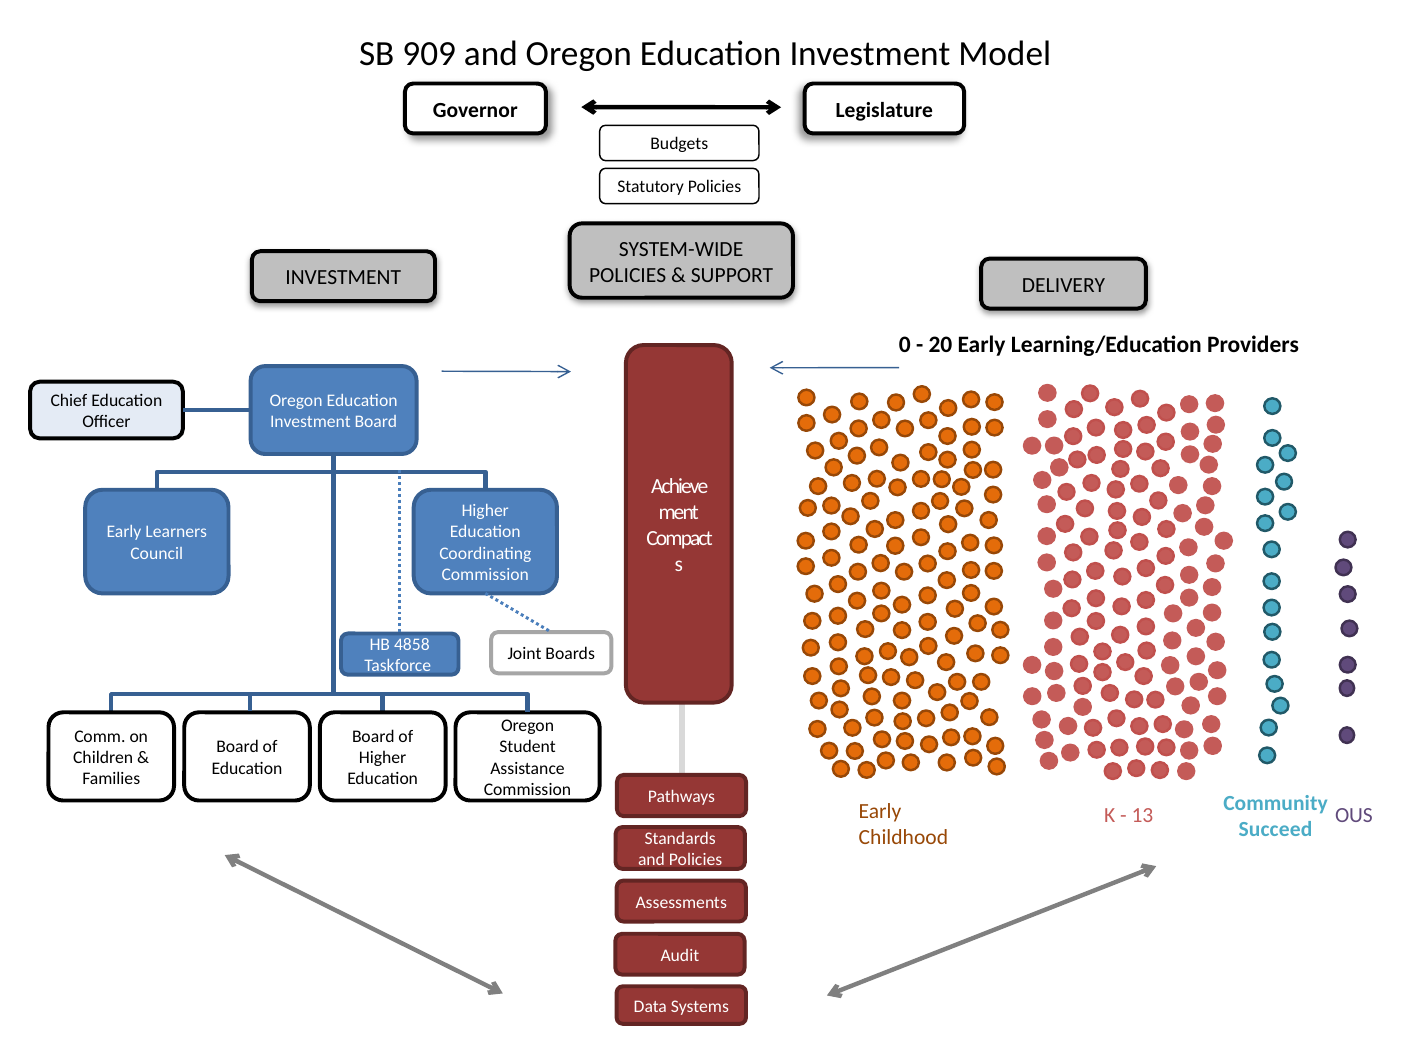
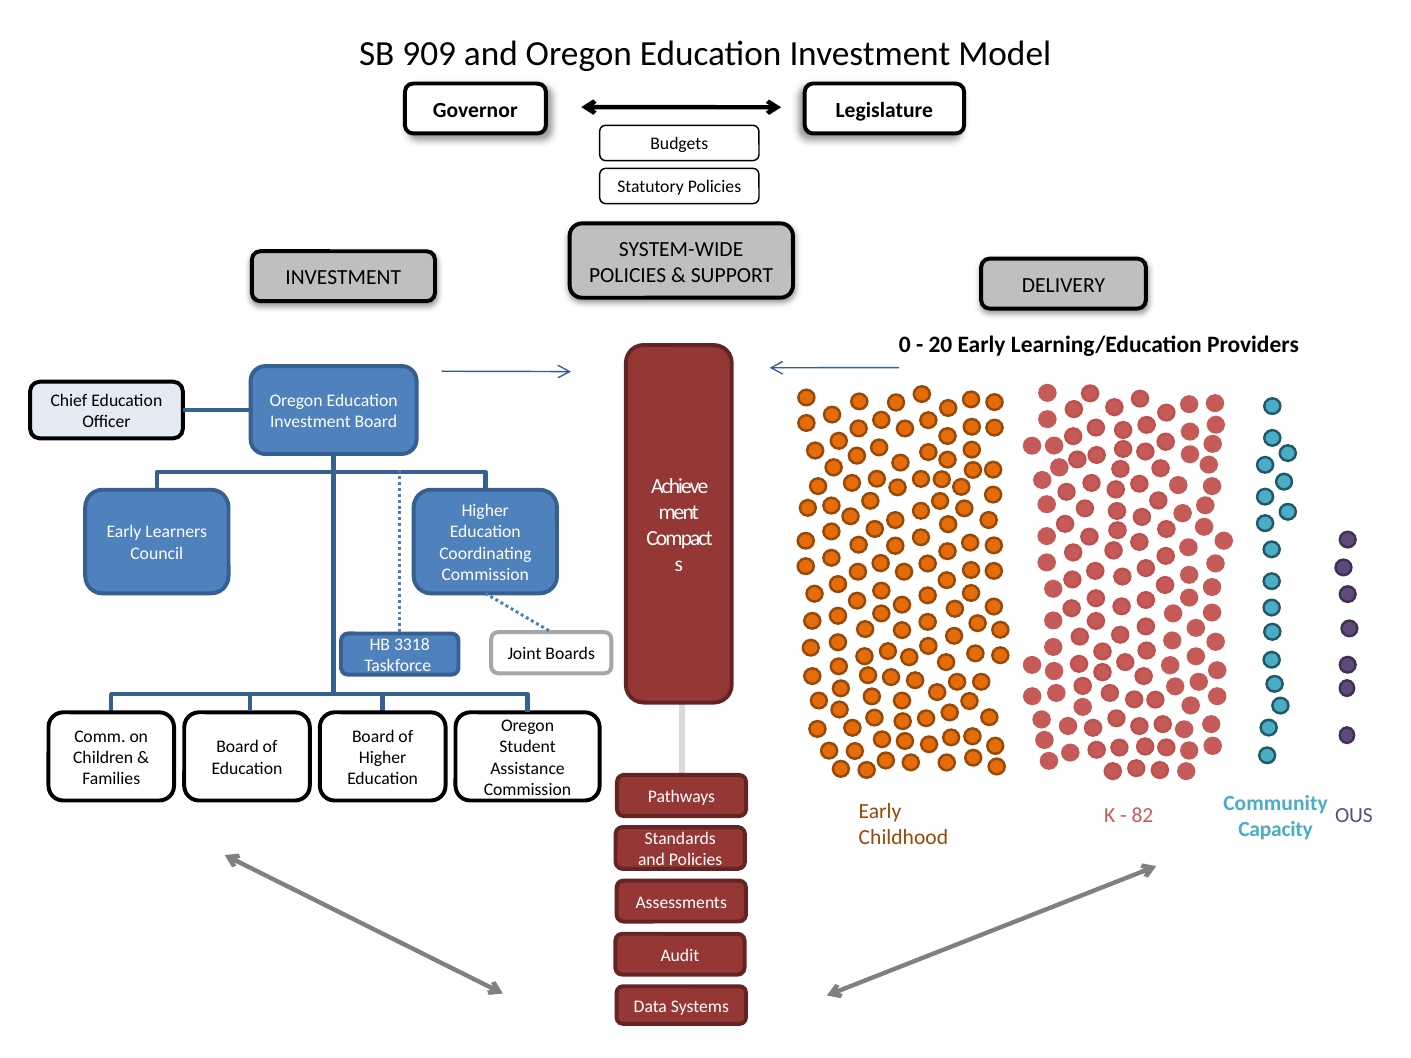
4858: 4858 -> 3318
13: 13 -> 82
Succeed: Succeed -> Capacity
